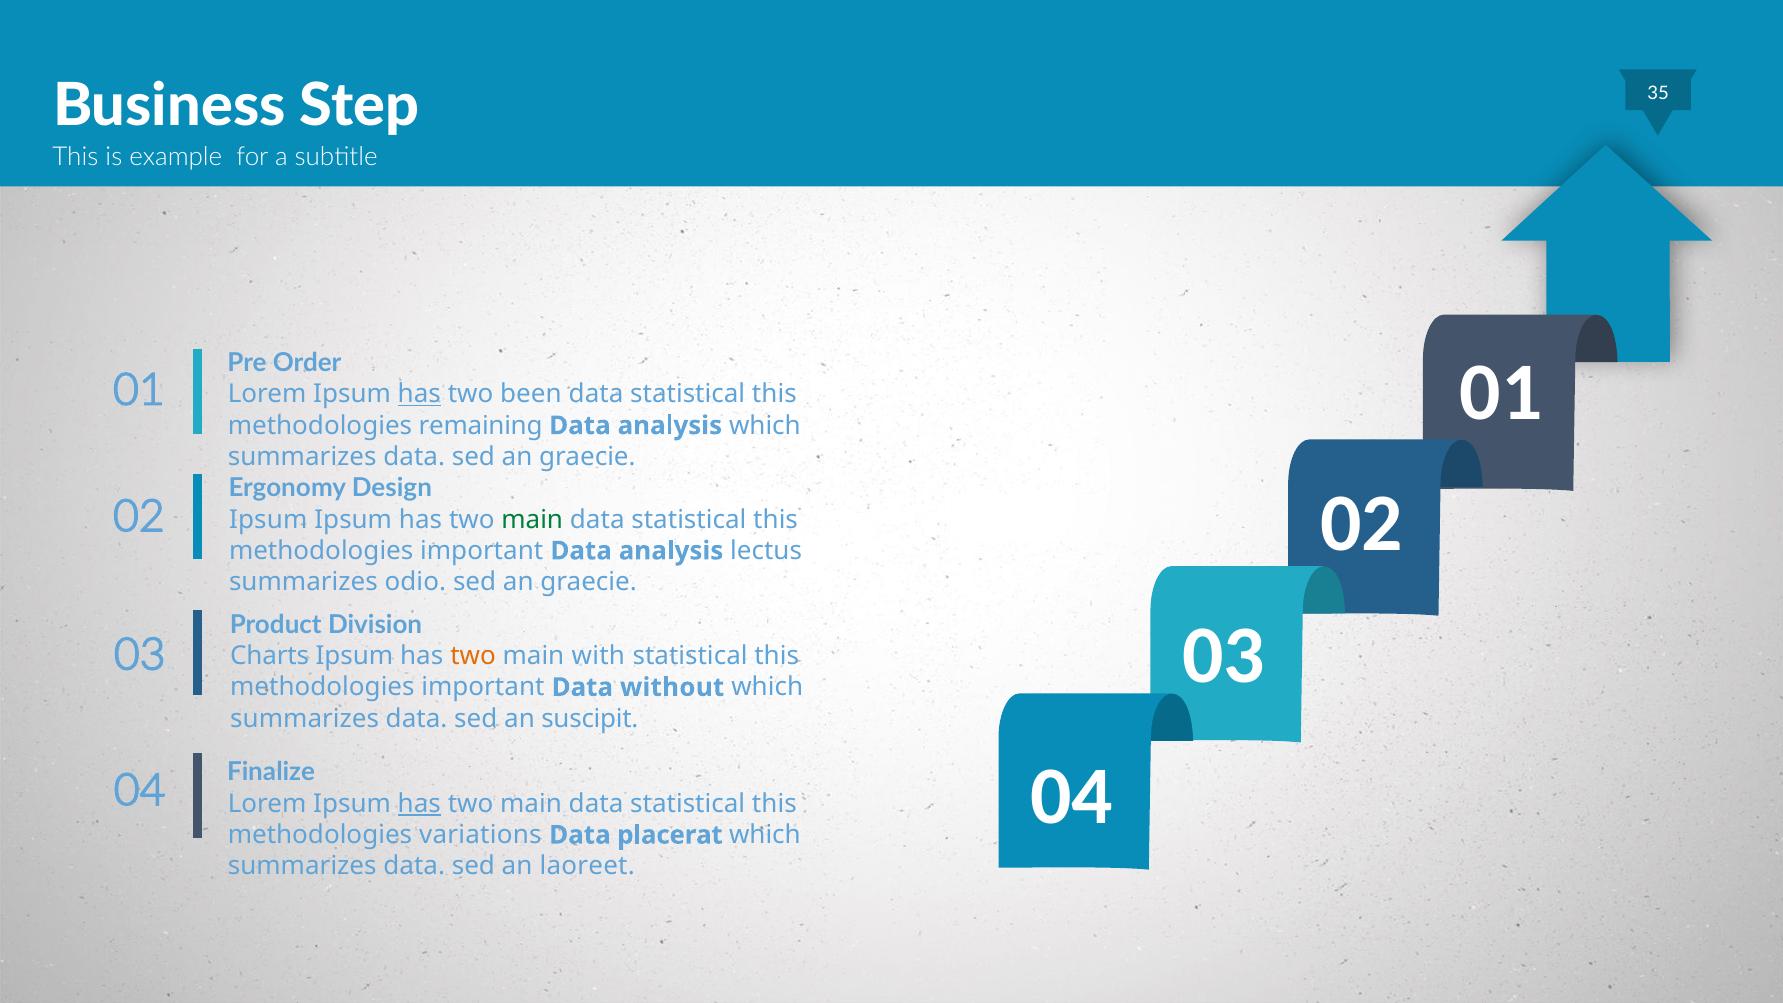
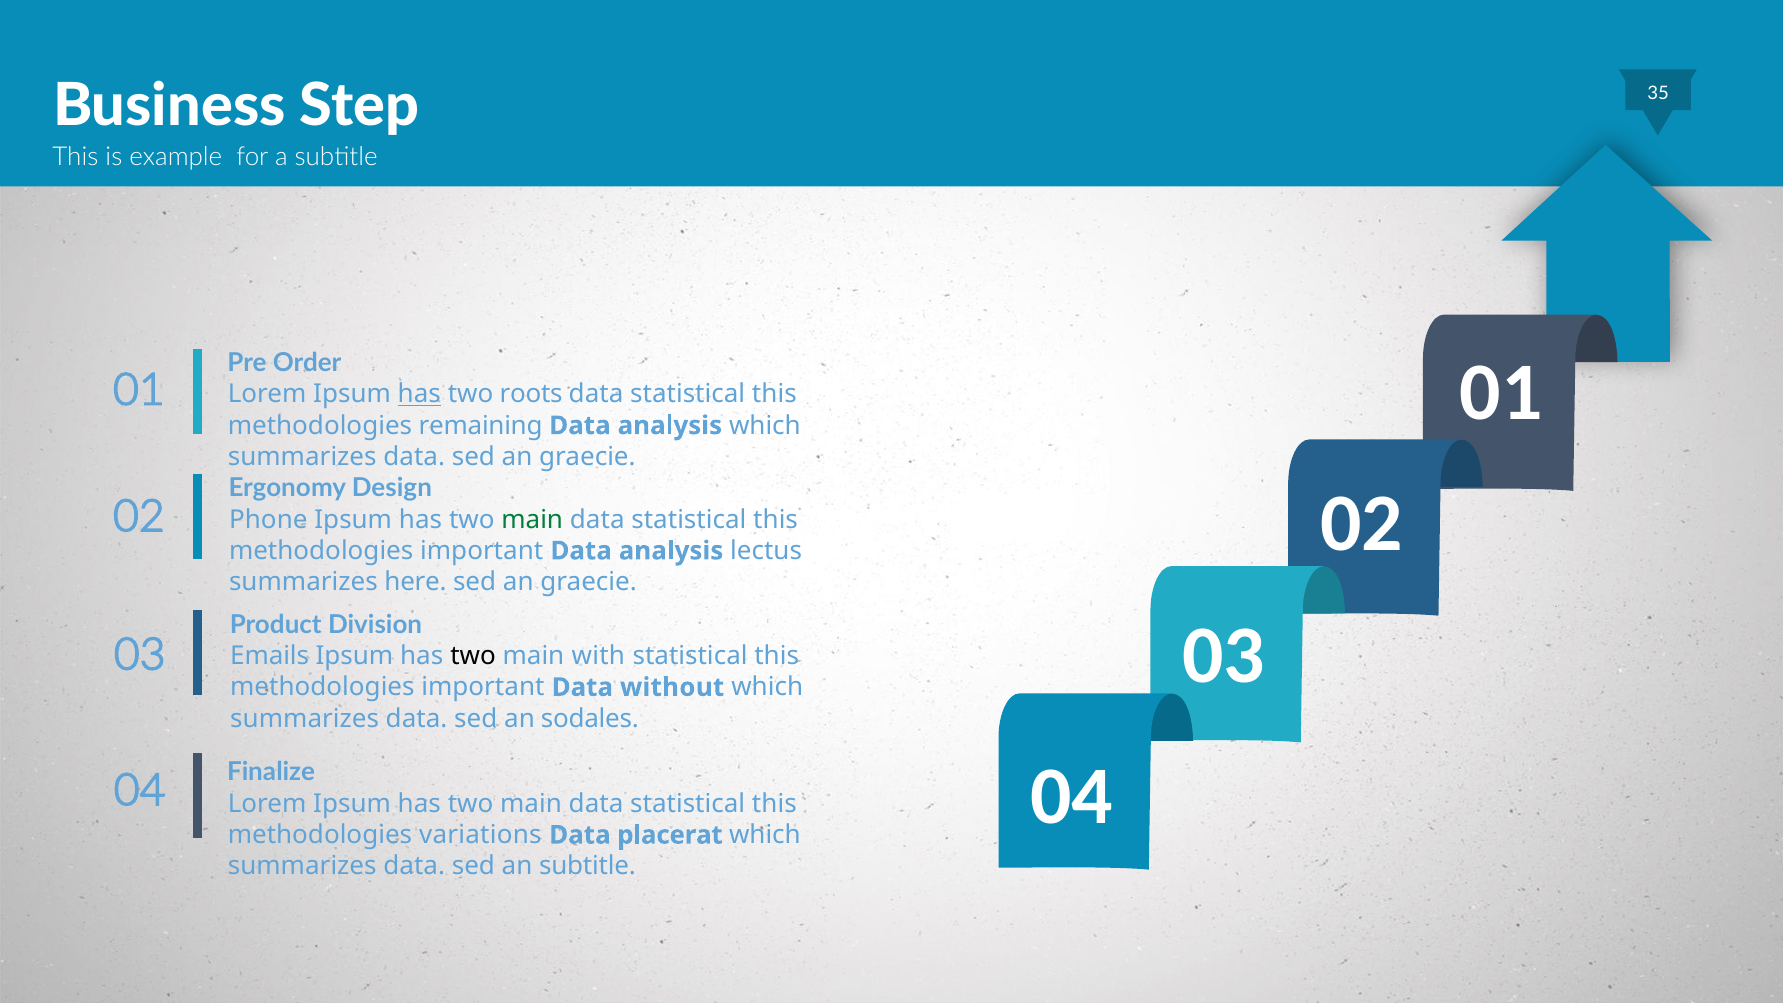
been: been -> roots
Ipsum at (268, 520): Ipsum -> Phone
odio: odio -> here
Charts: Charts -> Emails
two at (473, 656) colour: orange -> black
suscipit: suscipit -> sodales
has at (419, 804) underline: present -> none
an laoreet: laoreet -> subtitle
